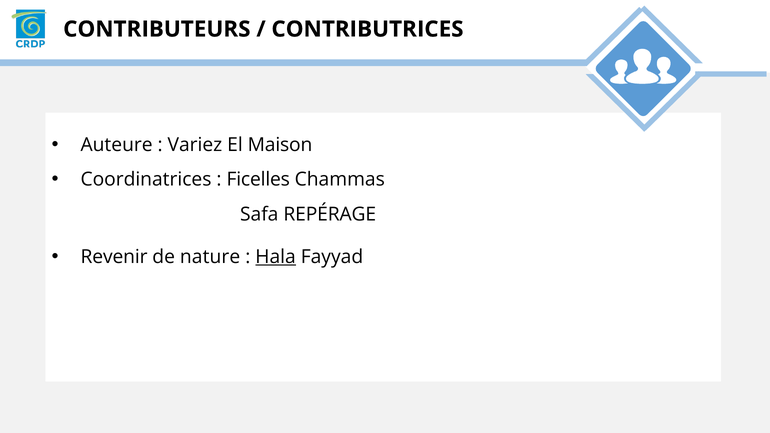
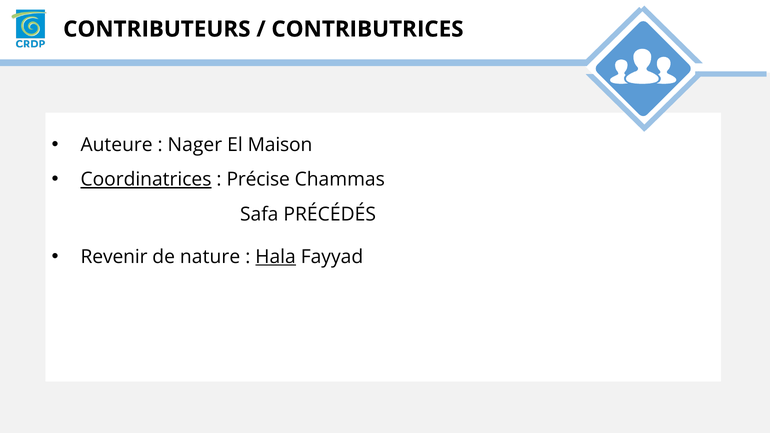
Variez: Variez -> Nager
Coordinatrices underline: none -> present
Ficelles: Ficelles -> Précise
REPÉRAGE: REPÉRAGE -> PRÉCÉDÉS
